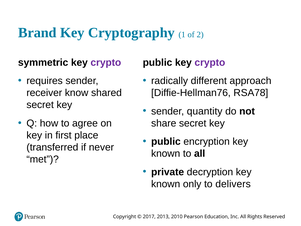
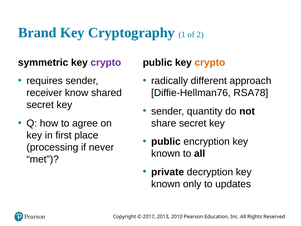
crypto at (210, 62) colour: purple -> orange
transferred: transferred -> processing
delivers: delivers -> updates
